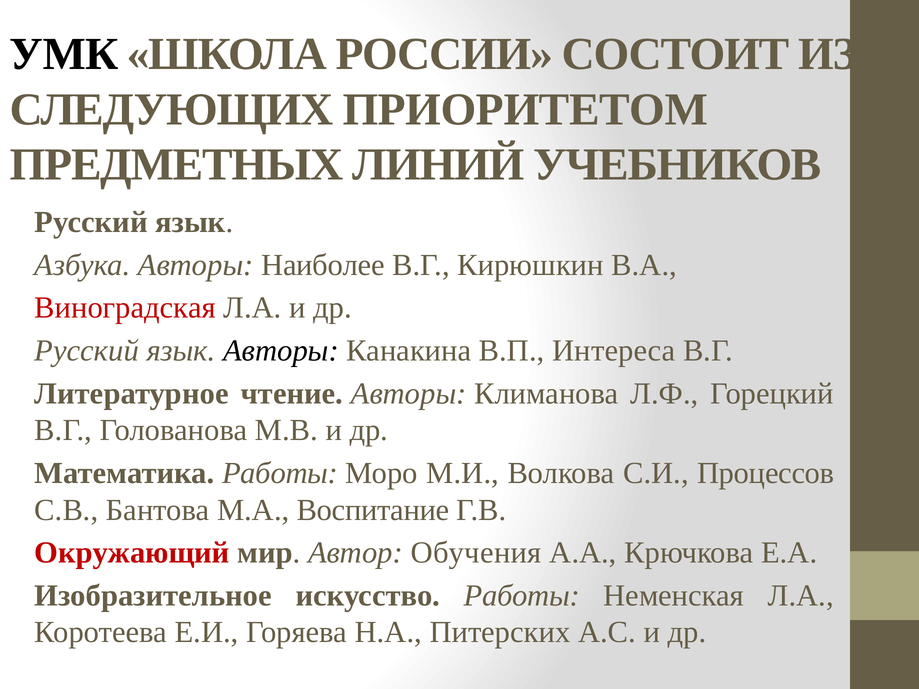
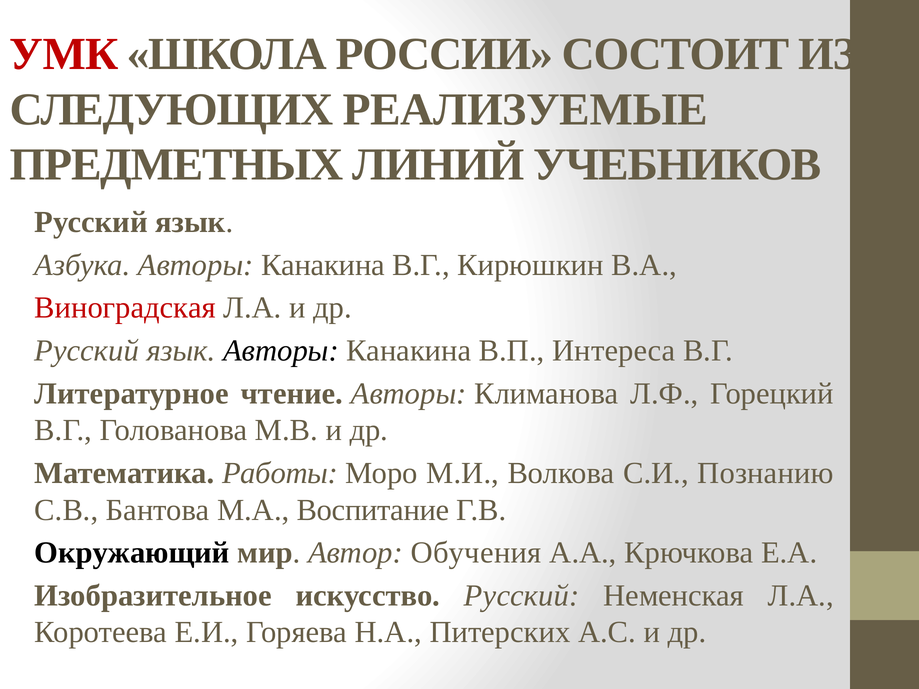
УМК colour: black -> red
ПРИОРИТЕТОМ: ПРИОРИТЕТОМ -> РЕАЛИЗУЕМЫЕ
Азбука Авторы Наиболее: Наиболее -> Канакина
Процессов: Процессов -> Познанию
Окружающий colour: red -> black
искусство Работы: Работы -> Русский
